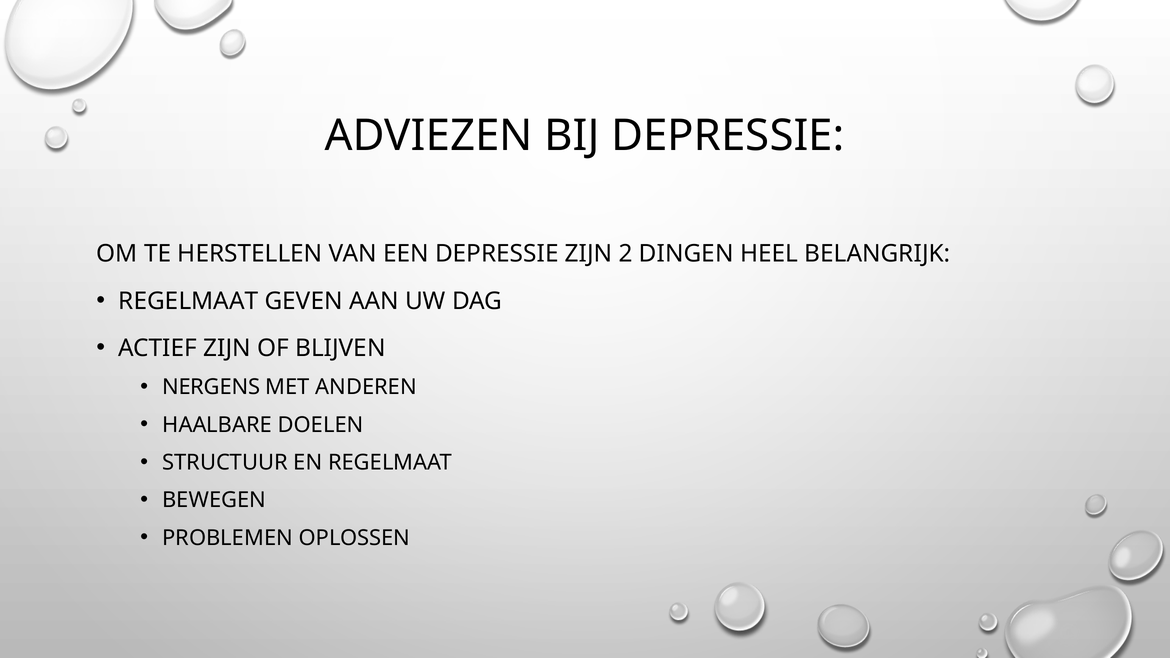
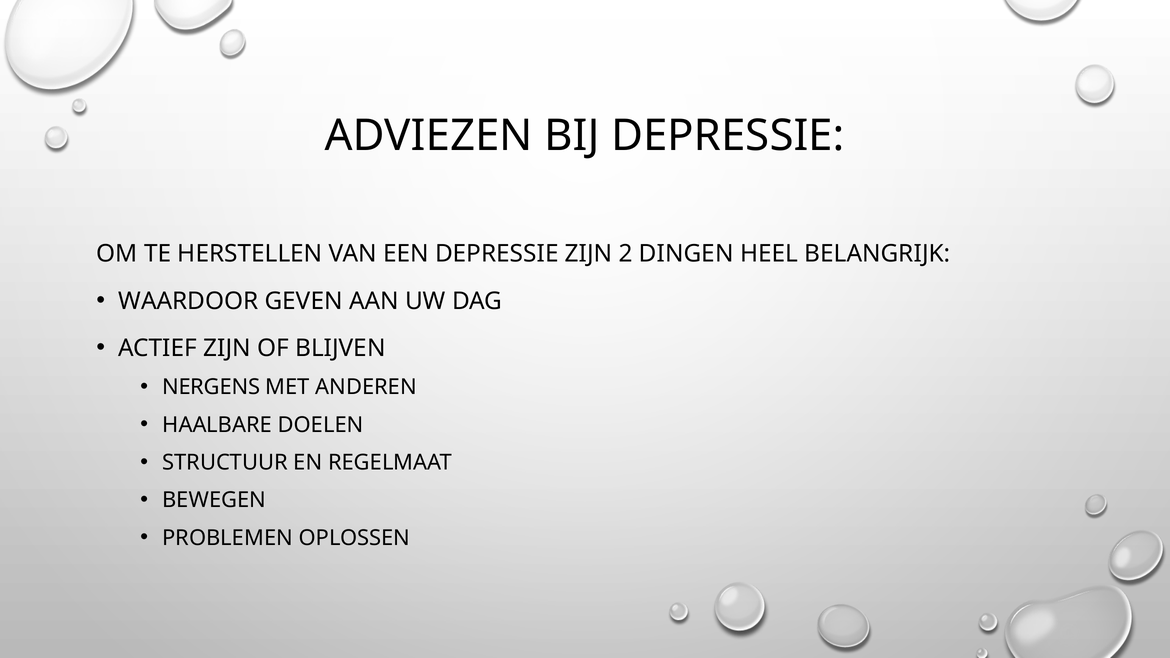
REGELMAAT at (188, 301): REGELMAAT -> WAARDOOR
